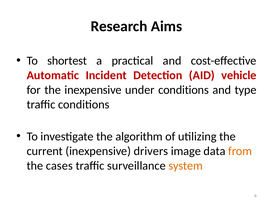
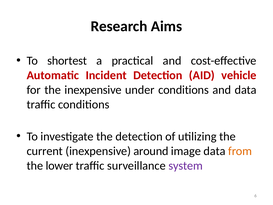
and type: type -> data
the algorithm: algorithm -> detection
drivers: drivers -> around
cases: cases -> lower
system colour: orange -> purple
